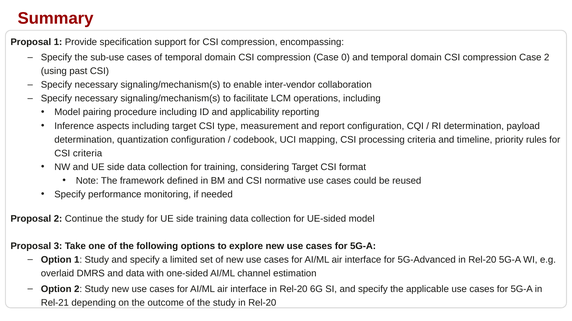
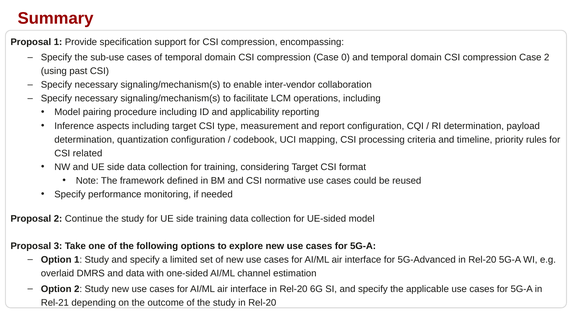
CSI criteria: criteria -> related
